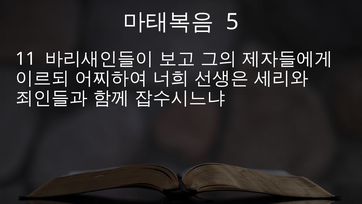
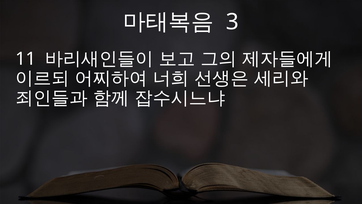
5: 5 -> 3
